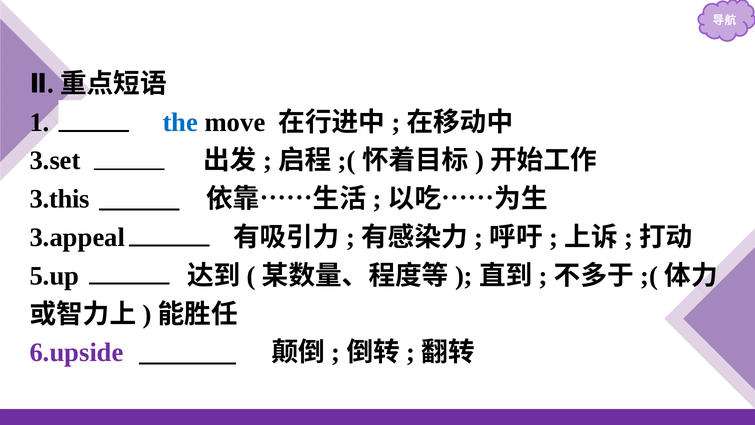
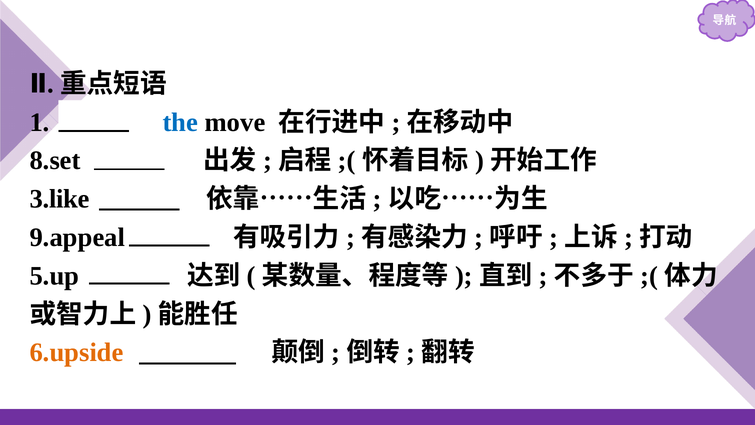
3.set: 3.set -> 8.set
3.this: 3.this -> 3.like
3.appeal: 3.appeal -> 9.appeal
6.upside colour: purple -> orange
